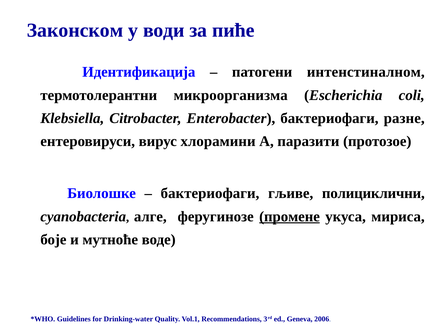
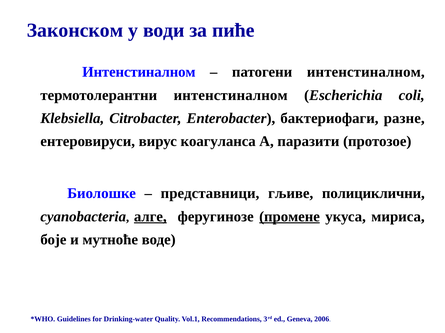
Идентификација at (139, 72): Идентификација -> Интенстиналном
термотолерантни микроорганизма: микроорганизма -> интенстиналном
хлорамини: хлорамини -> коагуланса
бактериофаги at (210, 194): бактериофаги -> представници
алге underline: none -> present
